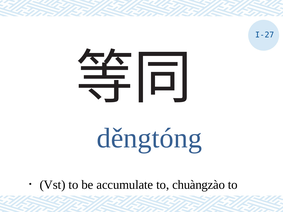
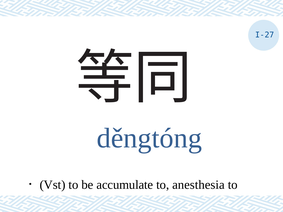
chuàngzào: chuàngzào -> anesthesia
